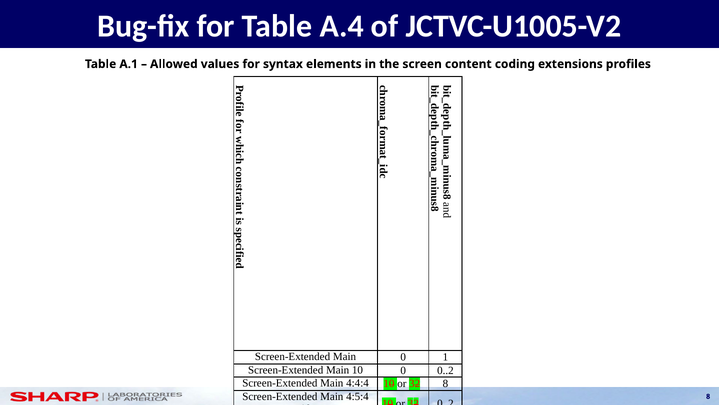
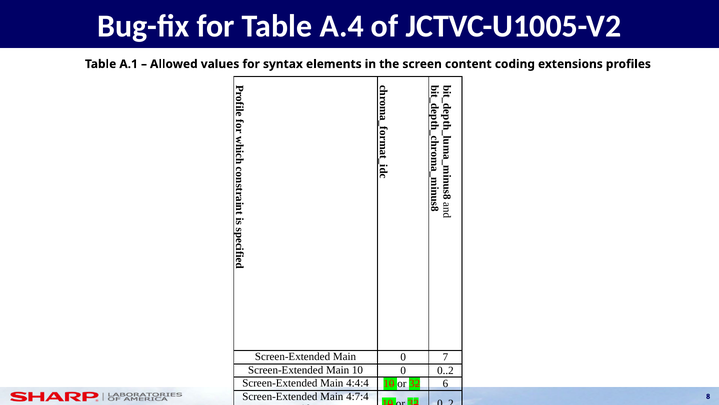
1: 1 -> 7
32 8: 8 -> 6
4:5:4: 4:5:4 -> 4:7:4
